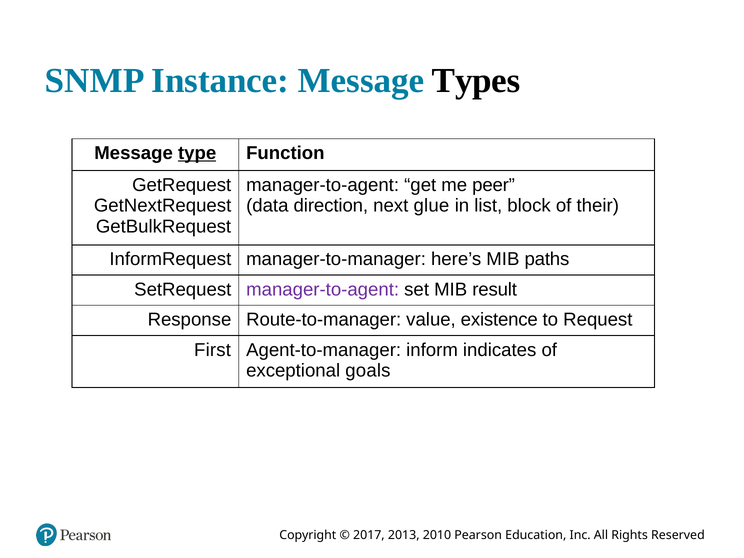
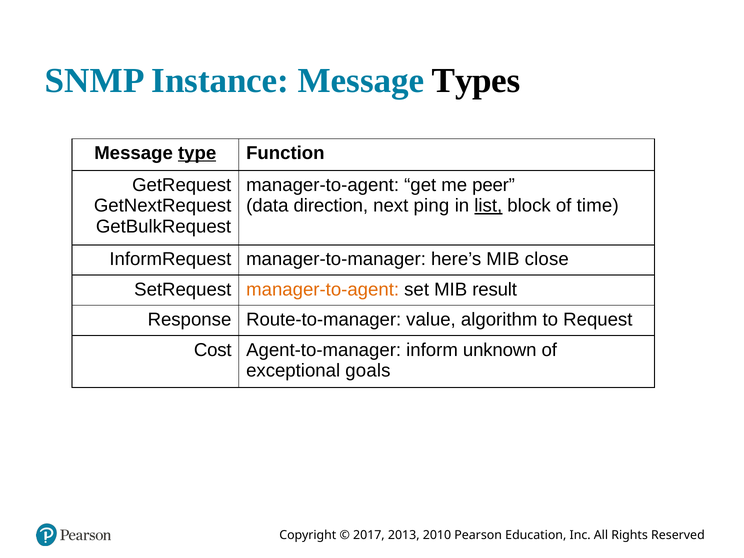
glue: glue -> ping
list underline: none -> present
their: their -> time
paths: paths -> close
manager-to-agent at (323, 290) colour: purple -> orange
existence: existence -> algorithm
First: First -> Cost
indicates: indicates -> unknown
